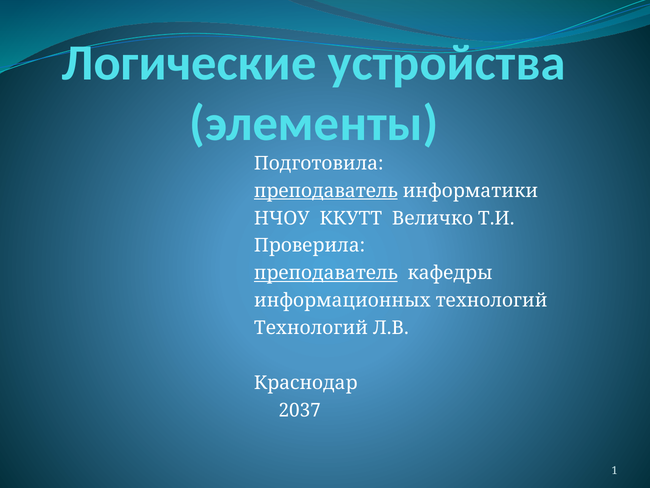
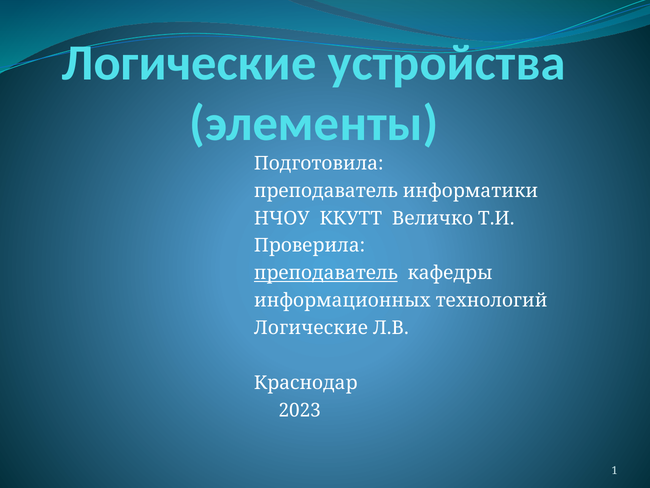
преподаватель at (326, 191) underline: present -> none
Технологий at (311, 328): Технологий -> Логические
2037: 2037 -> 2023
